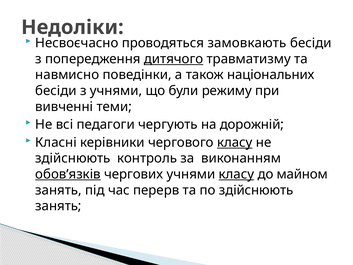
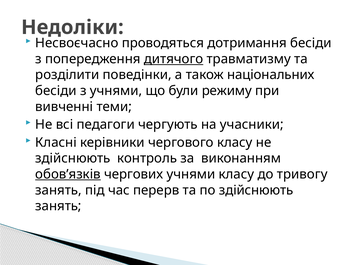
замовкають: замовкають -> дотримання
навмисно: навмисно -> розділити
дорожній: дорожній -> учасники
класу at (235, 142) underline: present -> none
класу at (236, 174) underline: present -> none
майном: майном -> тривогу
